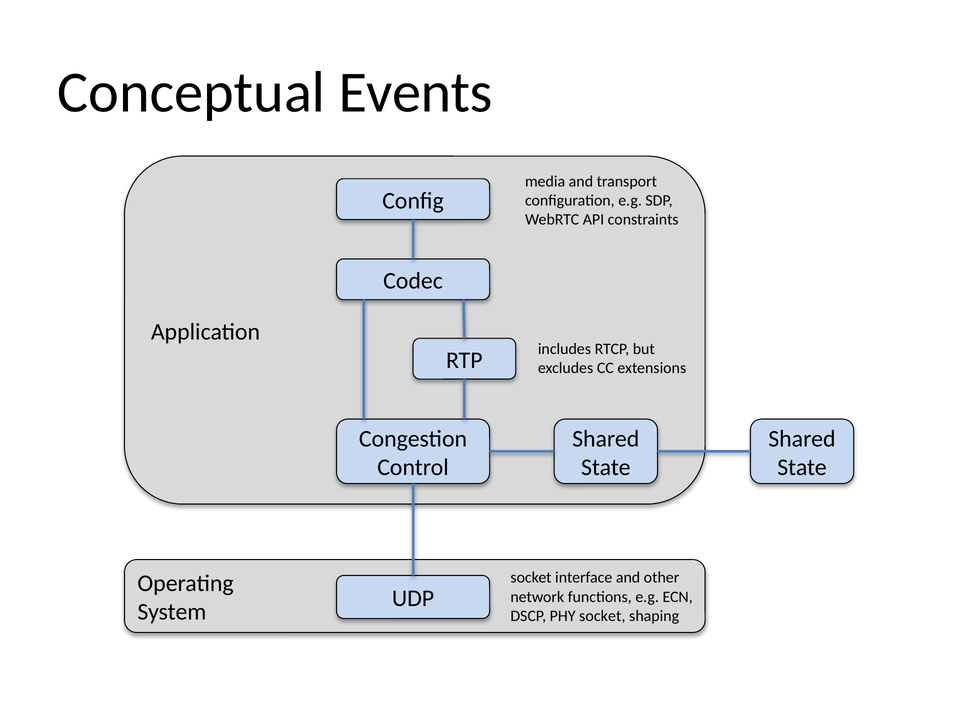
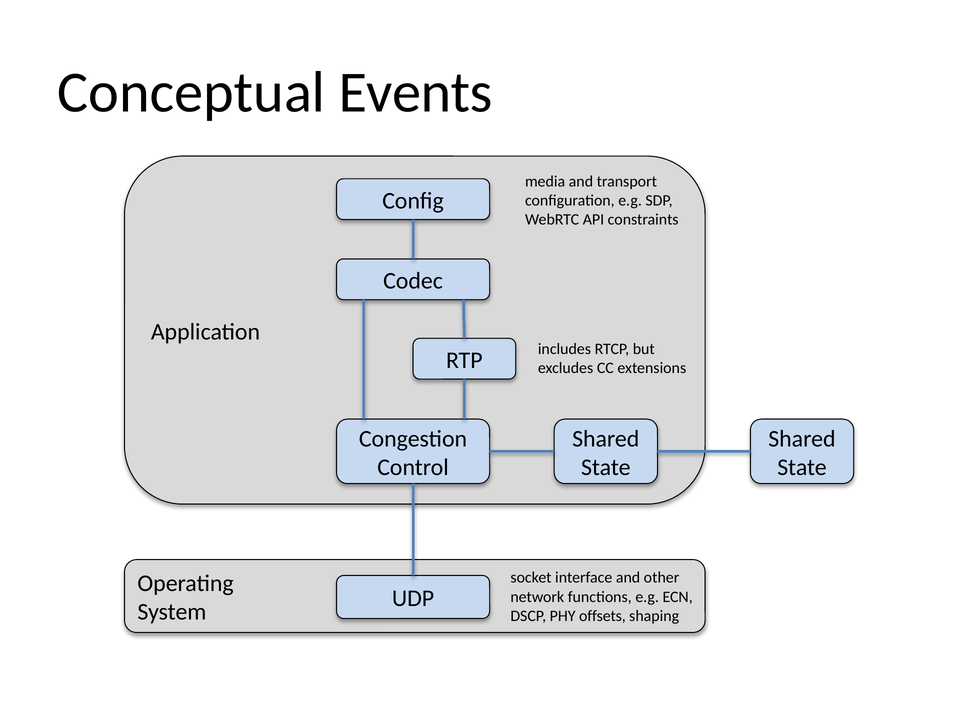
PHY socket: socket -> offsets
